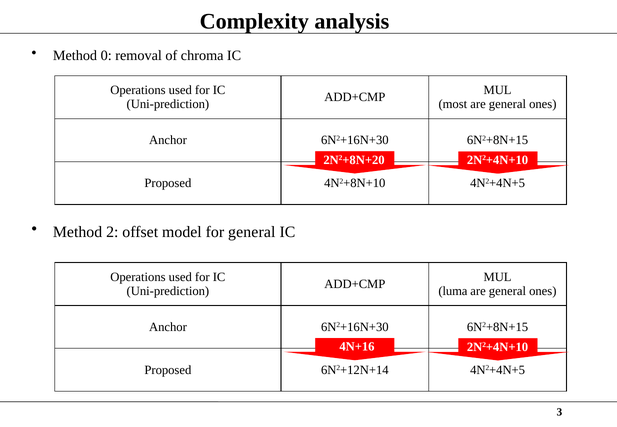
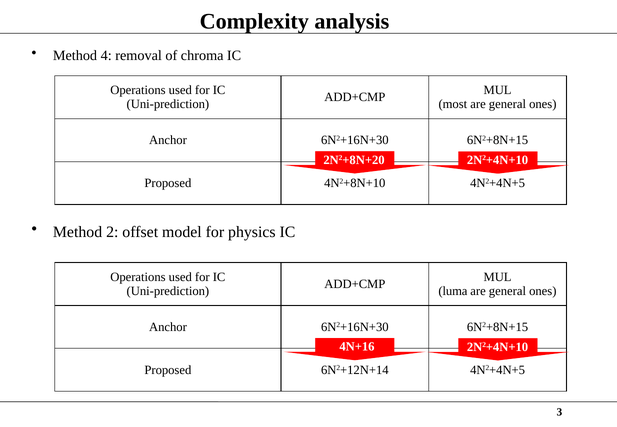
0: 0 -> 4
for general: general -> physics
